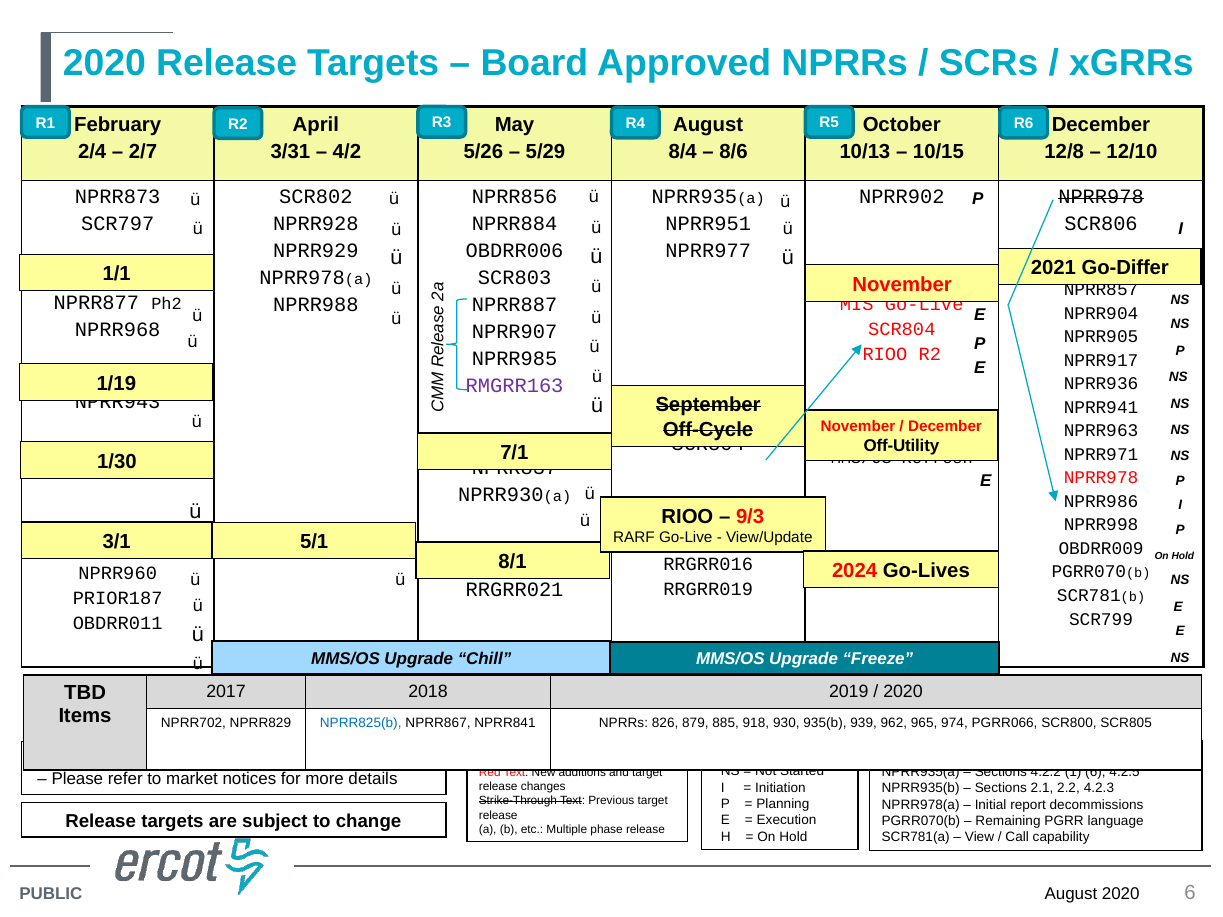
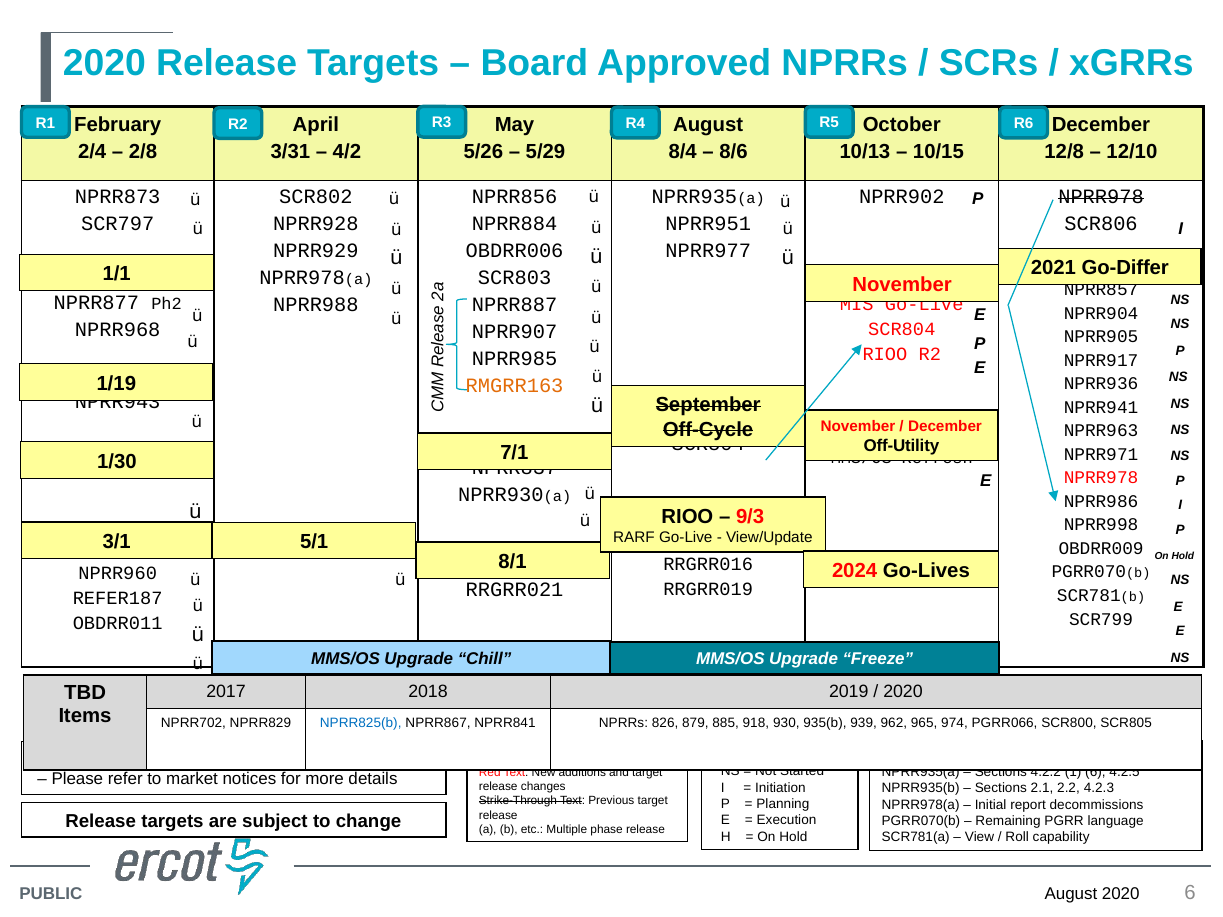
2/7: 2/7 -> 2/8
RMGRR163 colour: purple -> orange
PRIOR187: PRIOR187 -> REFER187
Call: Call -> Roll
